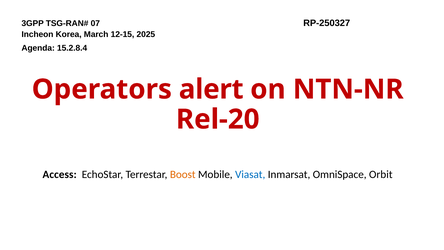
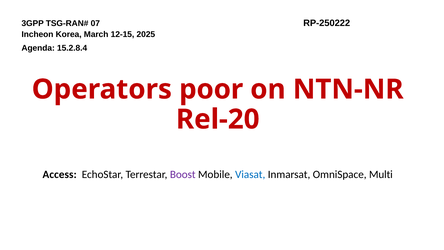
RP-250327: RP-250327 -> RP-250222
alert: alert -> poor
Boost colour: orange -> purple
Orbit: Orbit -> Multi
